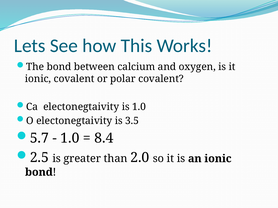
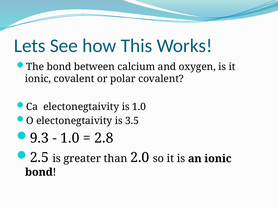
5.7: 5.7 -> 9.3
8.4: 8.4 -> 2.8
